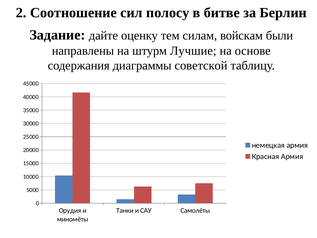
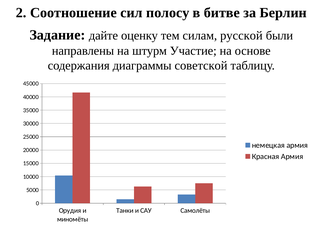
войскам: войскам -> русской
Лучшие: Лучшие -> Участие
